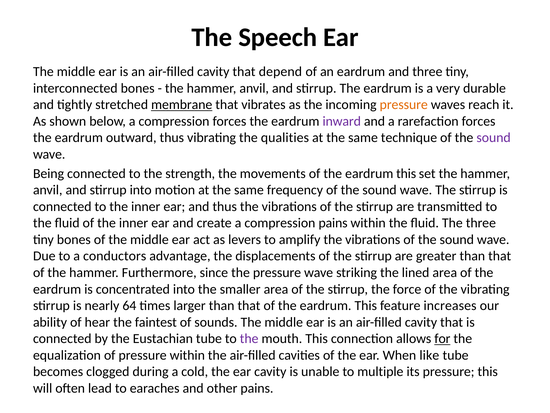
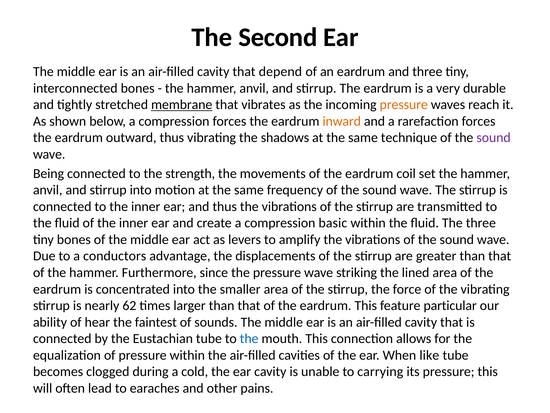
Speech: Speech -> Second
inward colour: purple -> orange
qualities: qualities -> shadows
this at (406, 173): this -> coil
compression pains: pains -> basic
64: 64 -> 62
increases: increases -> particular
the at (249, 338) colour: purple -> blue
for underline: present -> none
multiple: multiple -> carrying
